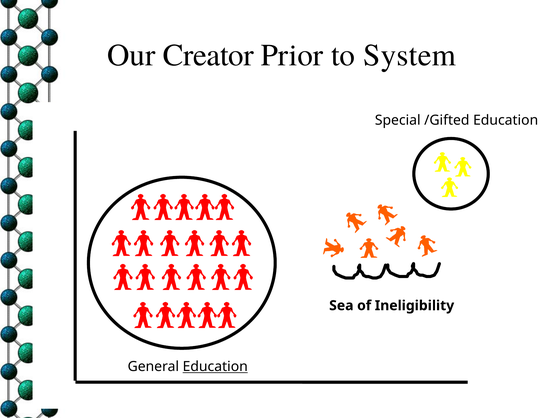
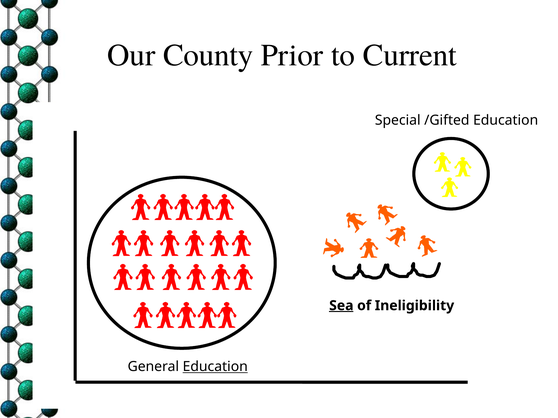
Creator: Creator -> County
System: System -> Current
Sea underline: none -> present
